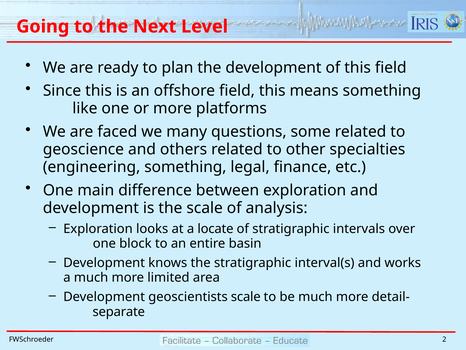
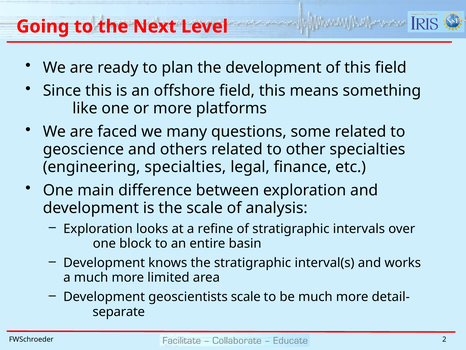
engineering something: something -> specialties
locate: locate -> refine
